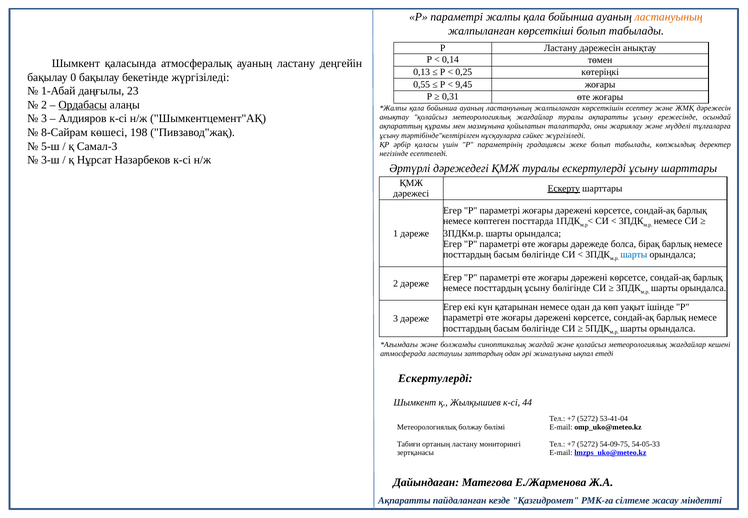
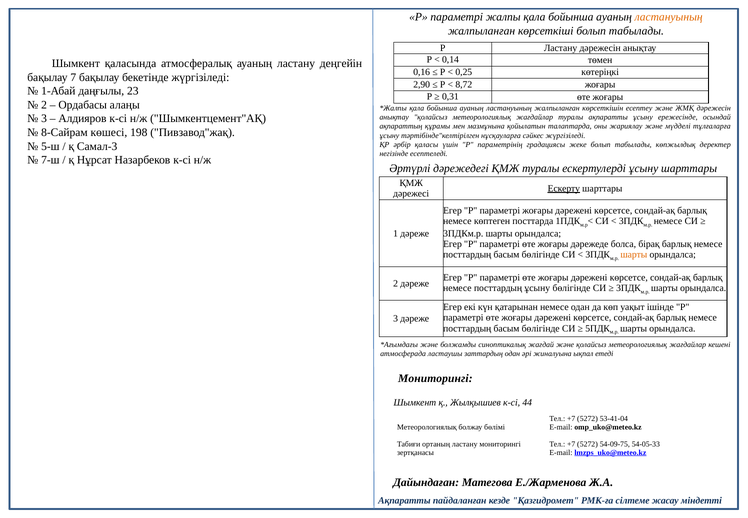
0,13: 0,13 -> 0,16
0: 0 -> 7
0,55: 0,55 -> 2,90
9,45: 9,45 -> 8,72
Ордабасы underline: present -> none
3-ш: 3-ш -> 7-ш
шарты at (634, 254) colour: blue -> orange
Ескертулерді at (435, 379): Ескертулерді -> Мониторингі
